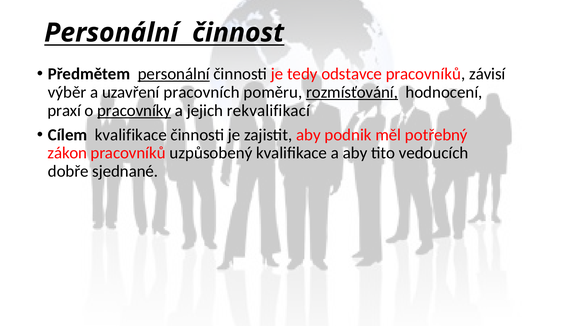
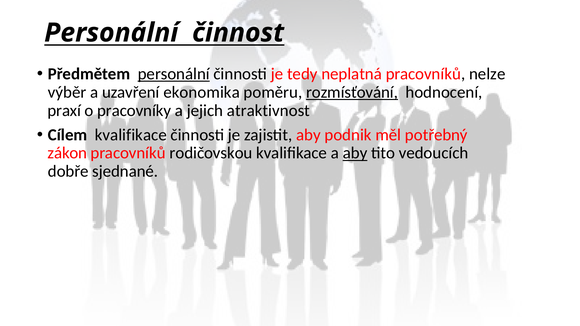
odstavce: odstavce -> neplatná
závisí: závisí -> nelze
pracovních: pracovních -> ekonomika
pracovníky underline: present -> none
rekvalifikací: rekvalifikací -> atraktivnost
uzpůsobený: uzpůsobený -> rodičovskou
aby at (355, 153) underline: none -> present
